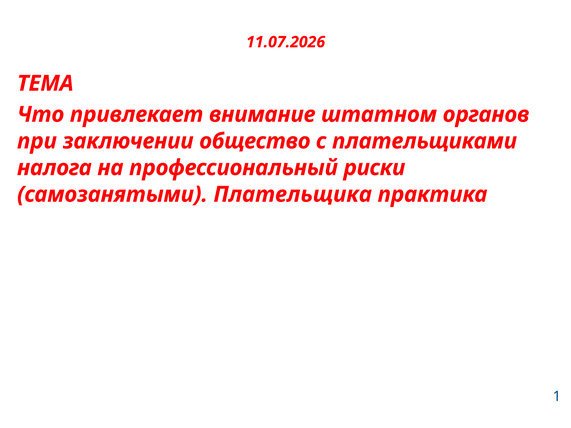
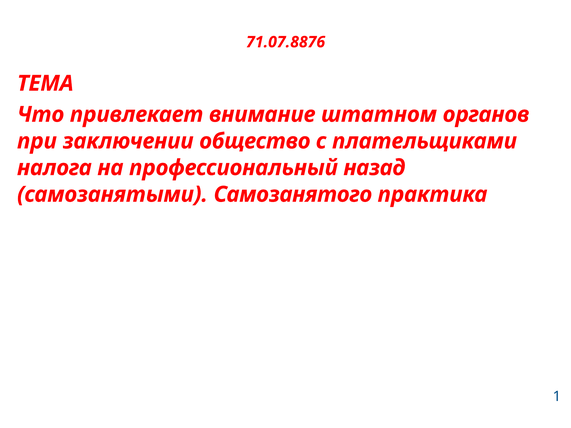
11.07.2026: 11.07.2026 -> 71.07.8876
риски: риски -> назад
Плательщика: Плательщика -> Самозанятого
